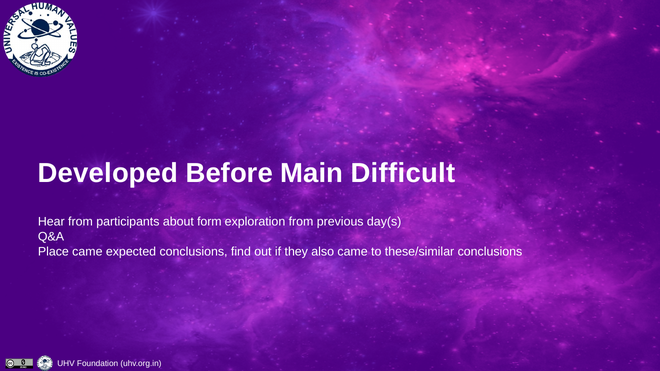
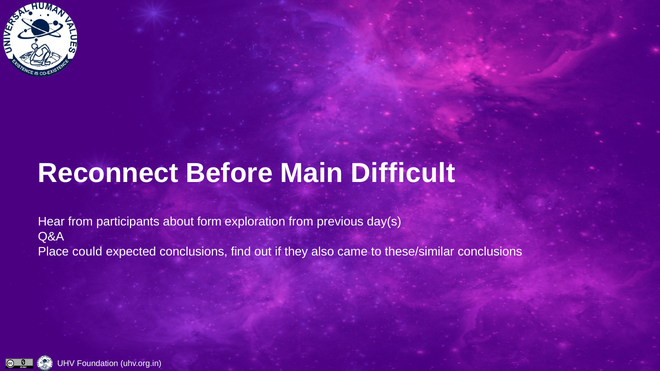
Developed: Developed -> Reconnect
Place came: came -> could
